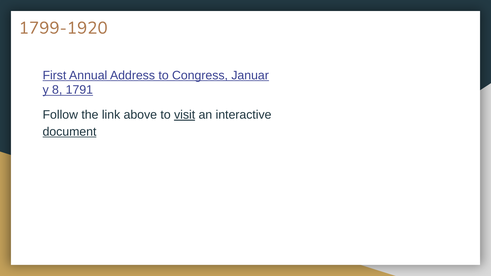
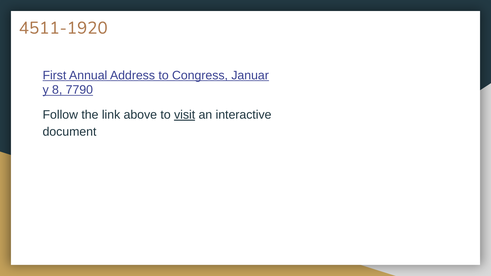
1799-1920: 1799-1920 -> 4511-1920
1791: 1791 -> 7790
document underline: present -> none
